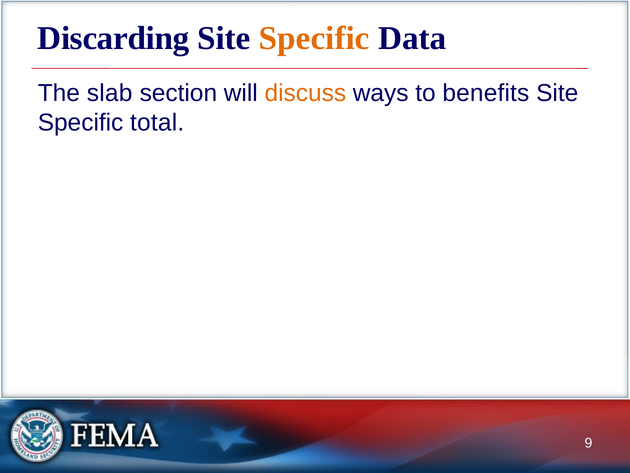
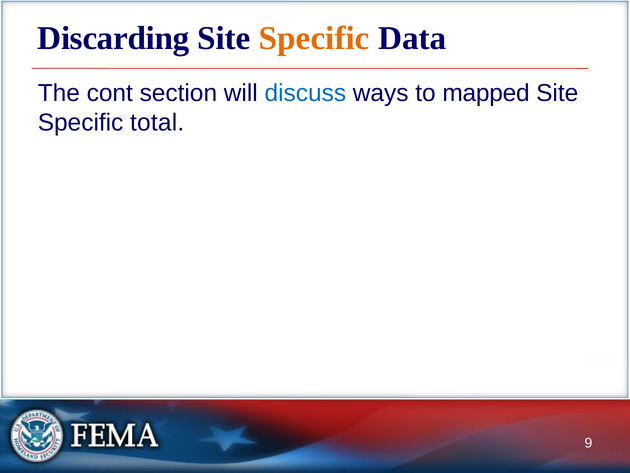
slab: slab -> cont
discuss colour: orange -> blue
benefits: benefits -> mapped
